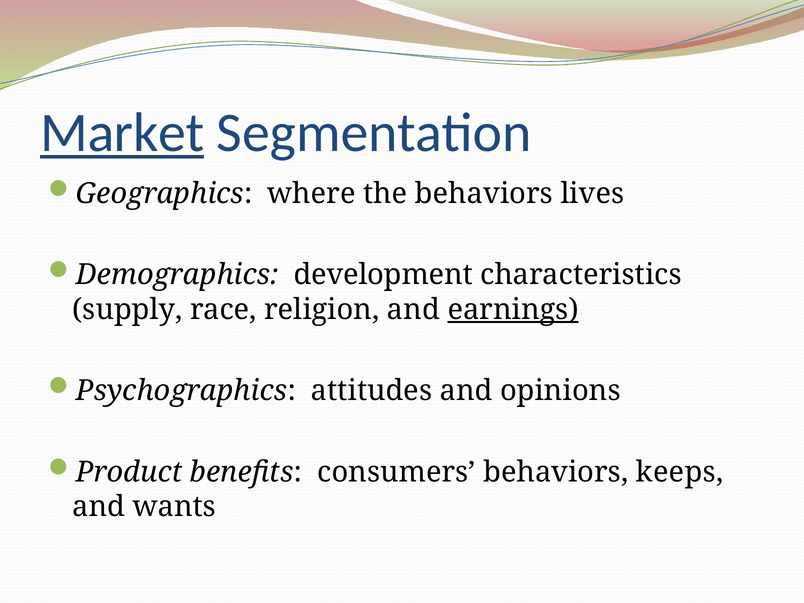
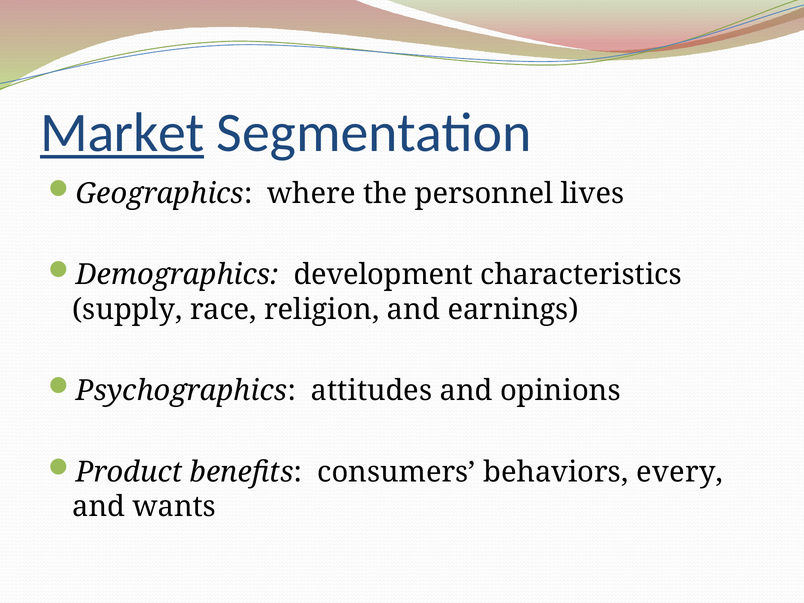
the behaviors: behaviors -> personnel
earnings underline: present -> none
keeps: keeps -> every
